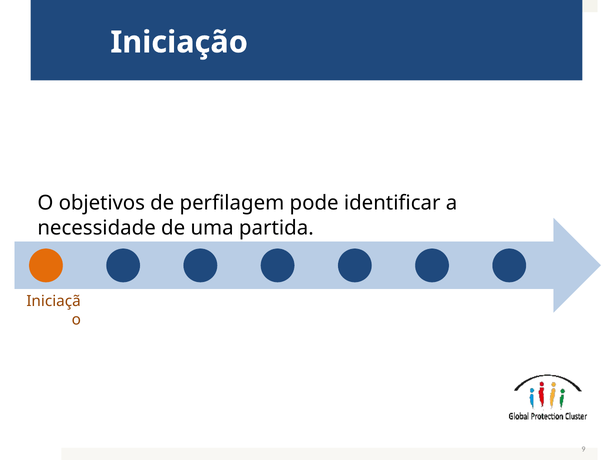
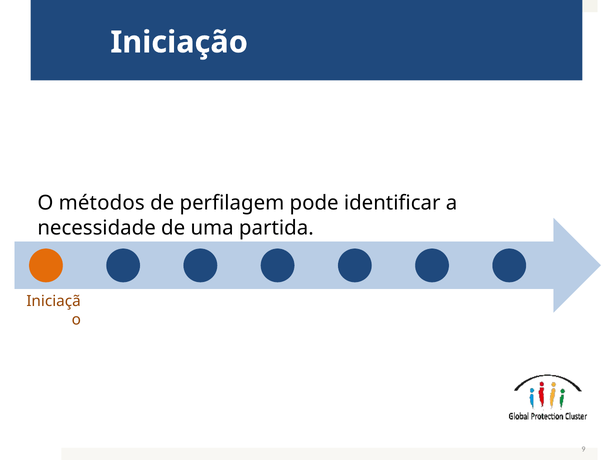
objetivos: objetivos -> métodos
